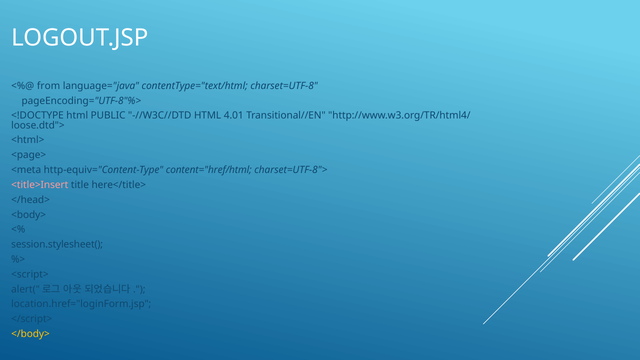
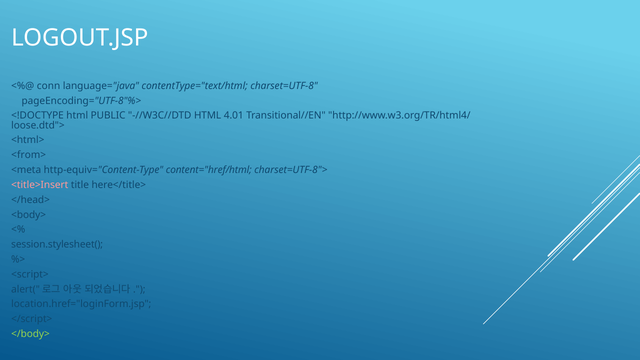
from: from -> conn
<page>: <page> -> <from>
</body> colour: yellow -> light green
